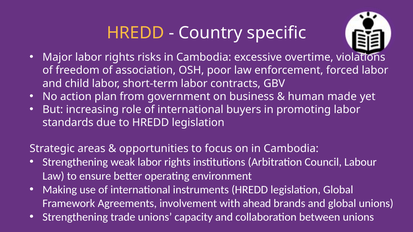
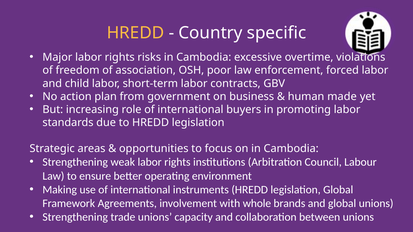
ahead: ahead -> whole
